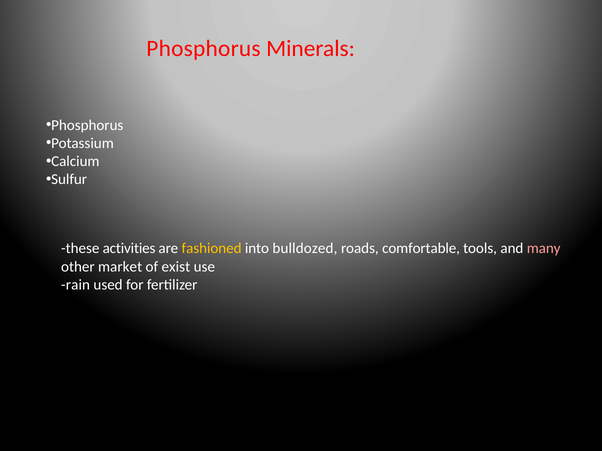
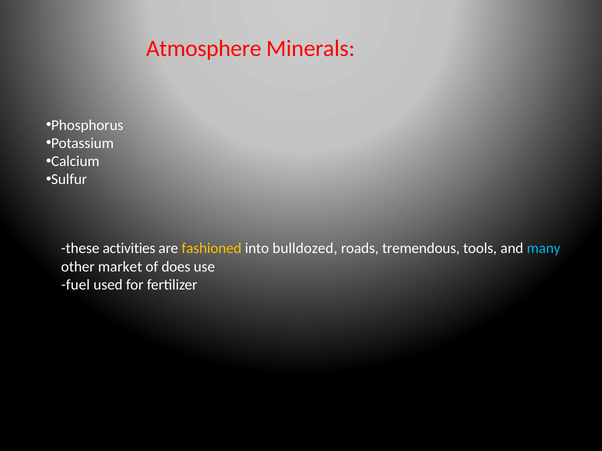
Phosphorus at (203, 49): Phosphorus -> Atmosphere
comfortable: comfortable -> tremendous
many colour: pink -> light blue
exist: exist -> does
rain: rain -> fuel
